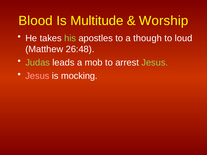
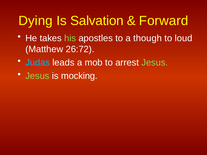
Blood: Blood -> Dying
Multitude: Multitude -> Salvation
Worship: Worship -> Forward
26:48: 26:48 -> 26:72
Judas colour: light green -> light blue
Jesus at (37, 76) colour: pink -> light green
